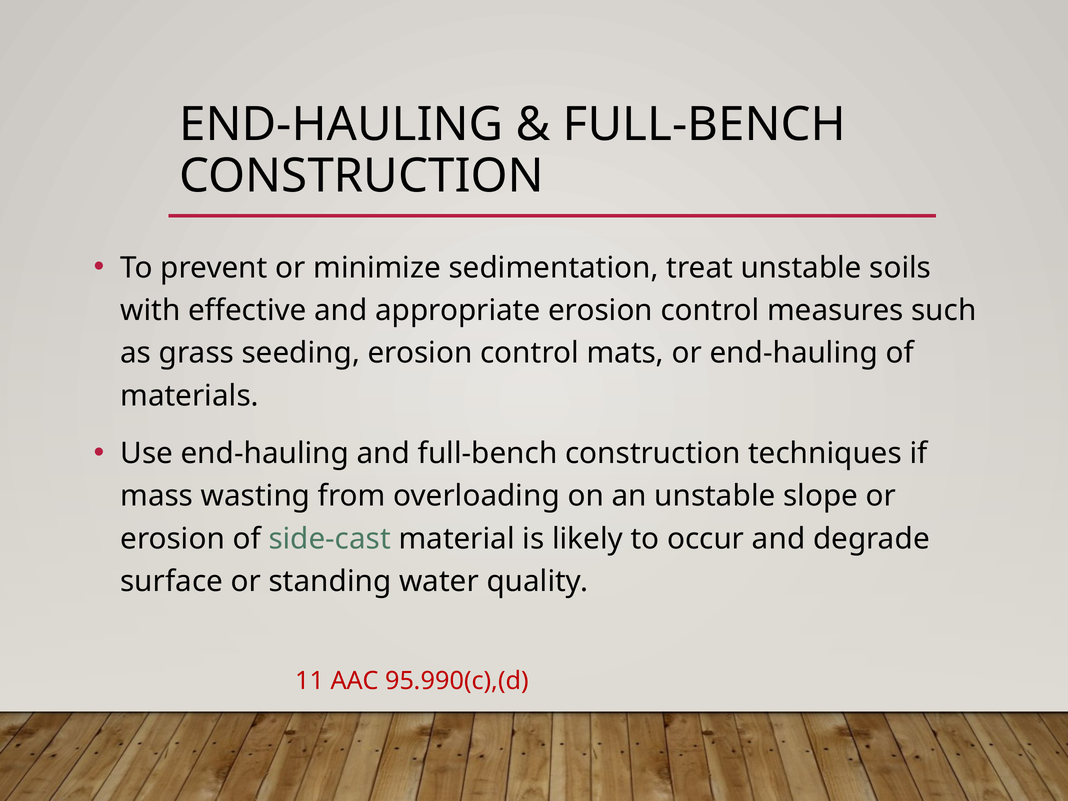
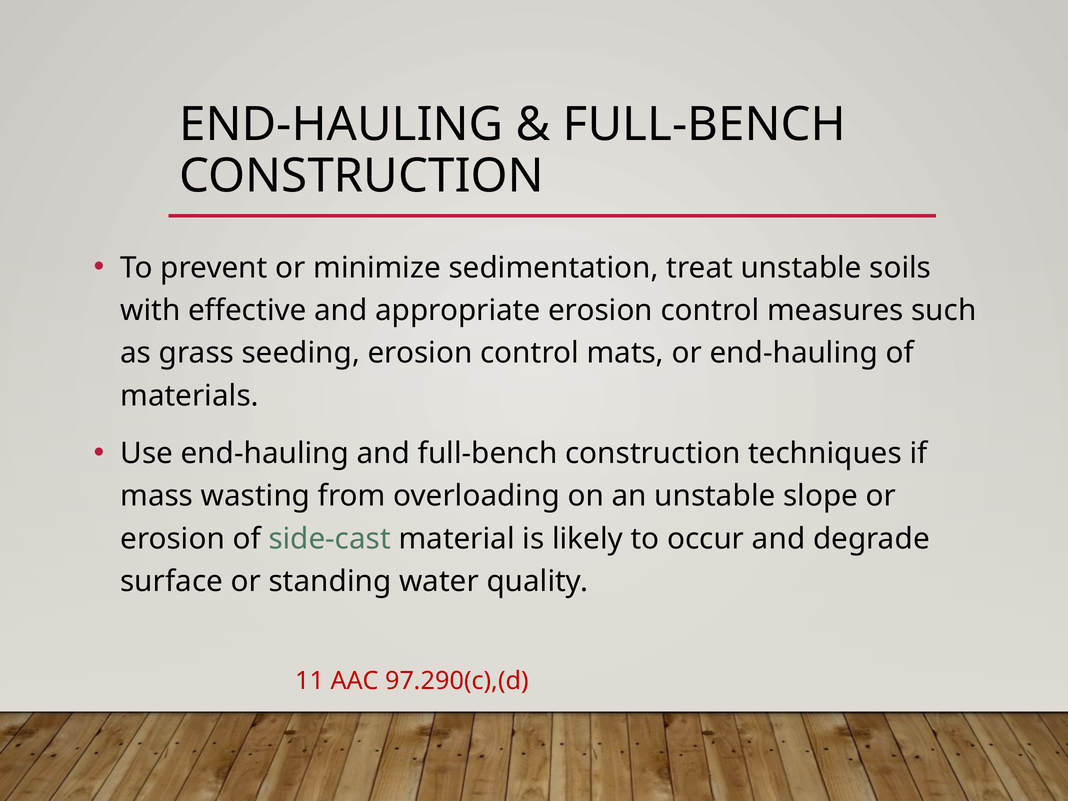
95.990(c),(d: 95.990(c),(d -> 97.290(c),(d
